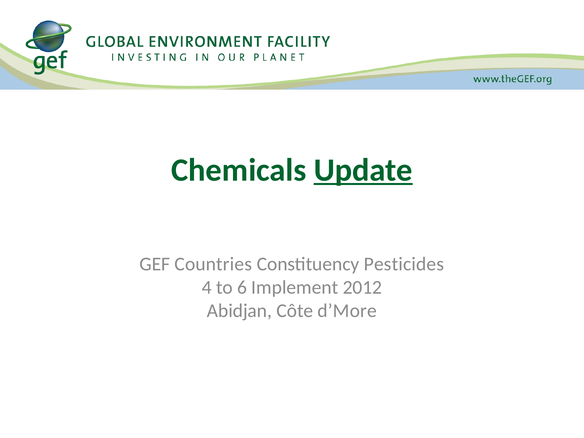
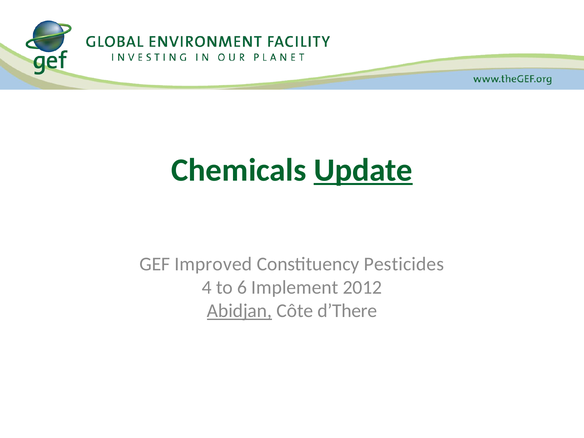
Countries: Countries -> Improved
Abidjan underline: none -> present
d’More: d’More -> d’There
